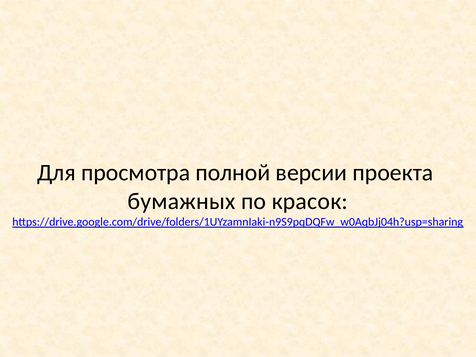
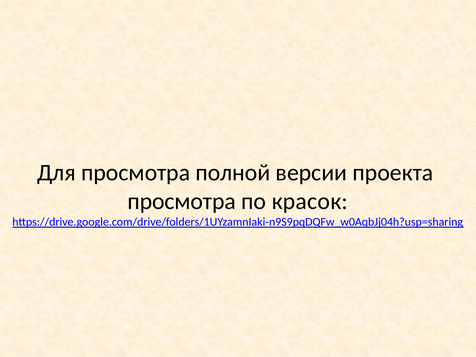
бумажных at (182, 201): бумажных -> просмотра
